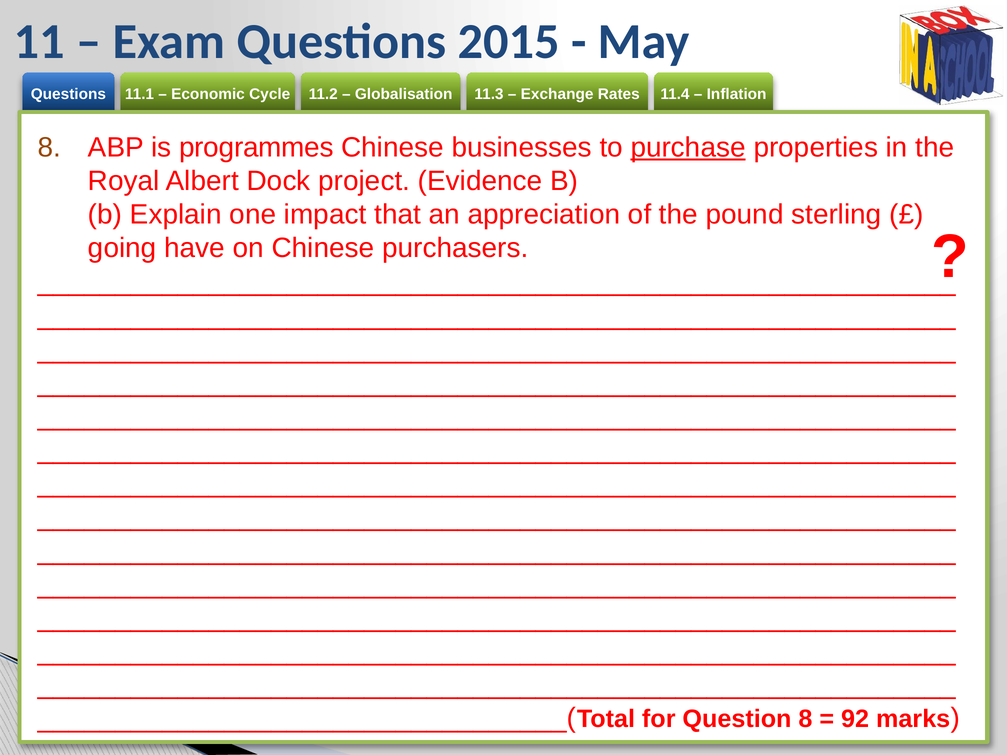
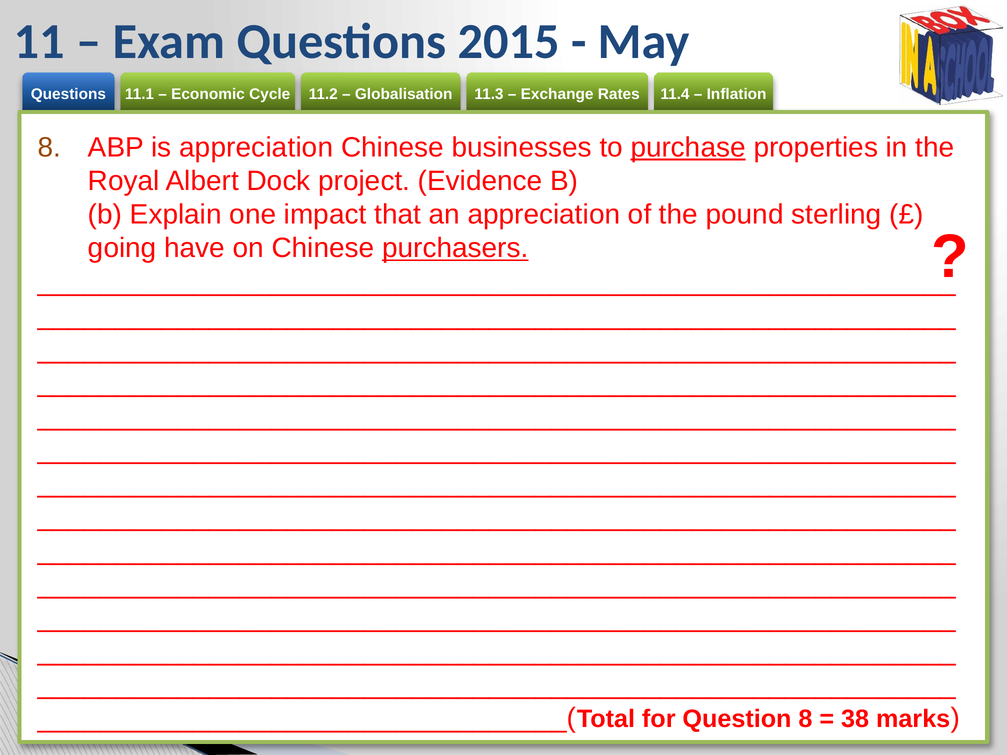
is programmes: programmes -> appreciation
purchasers underline: none -> present
92: 92 -> 38
